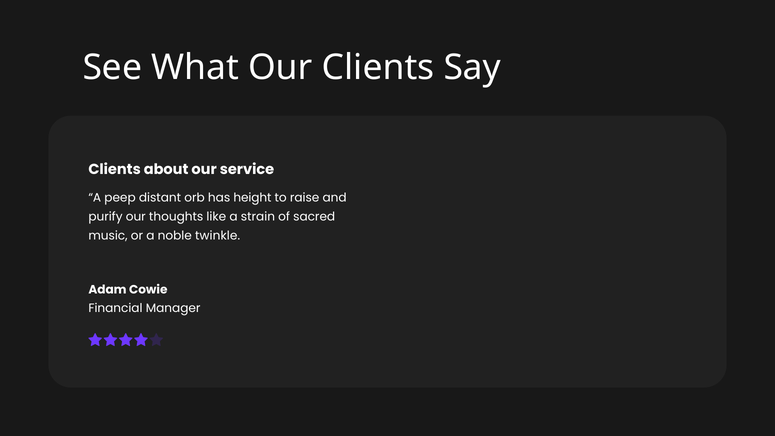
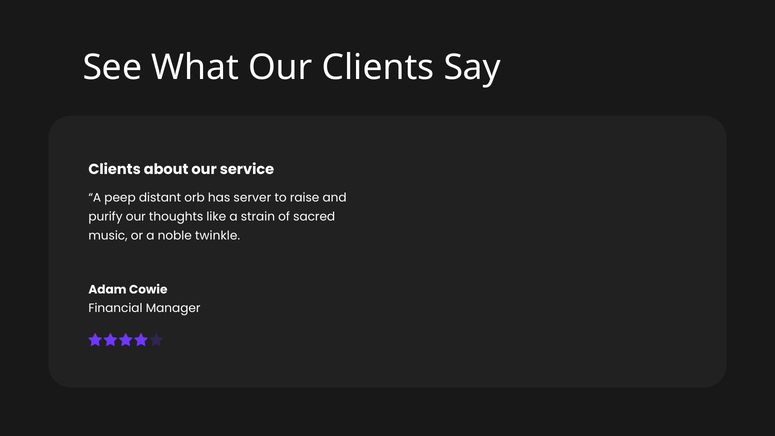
height: height -> server
